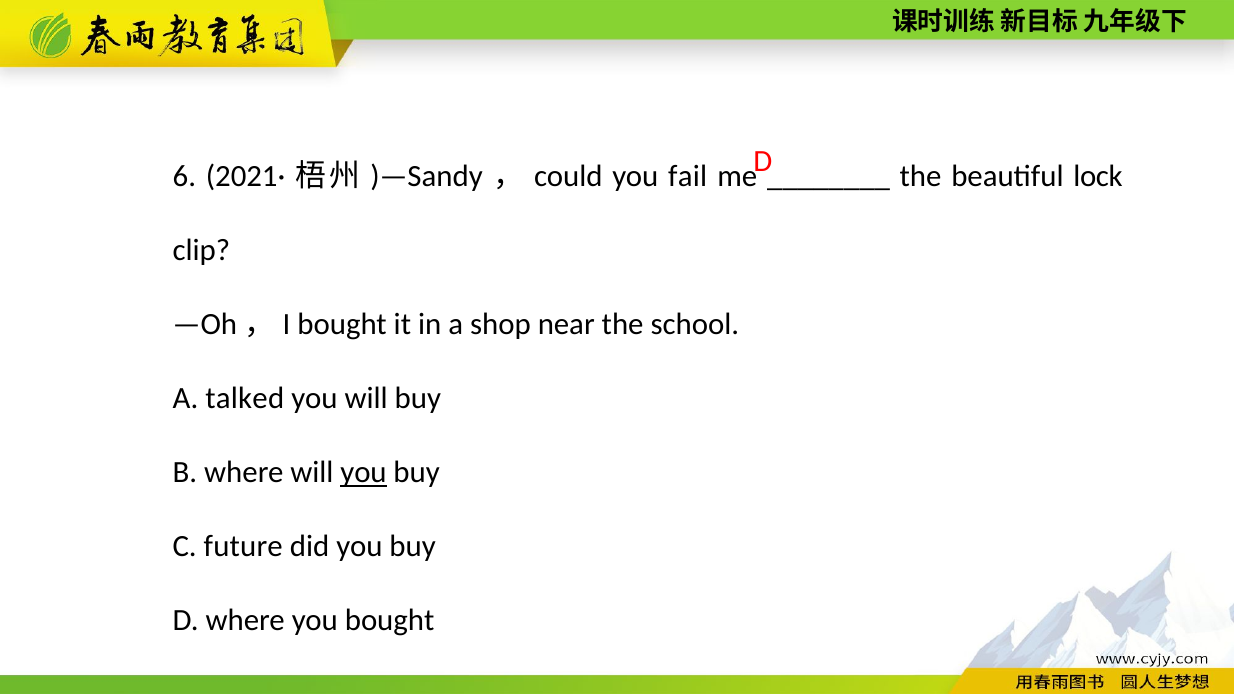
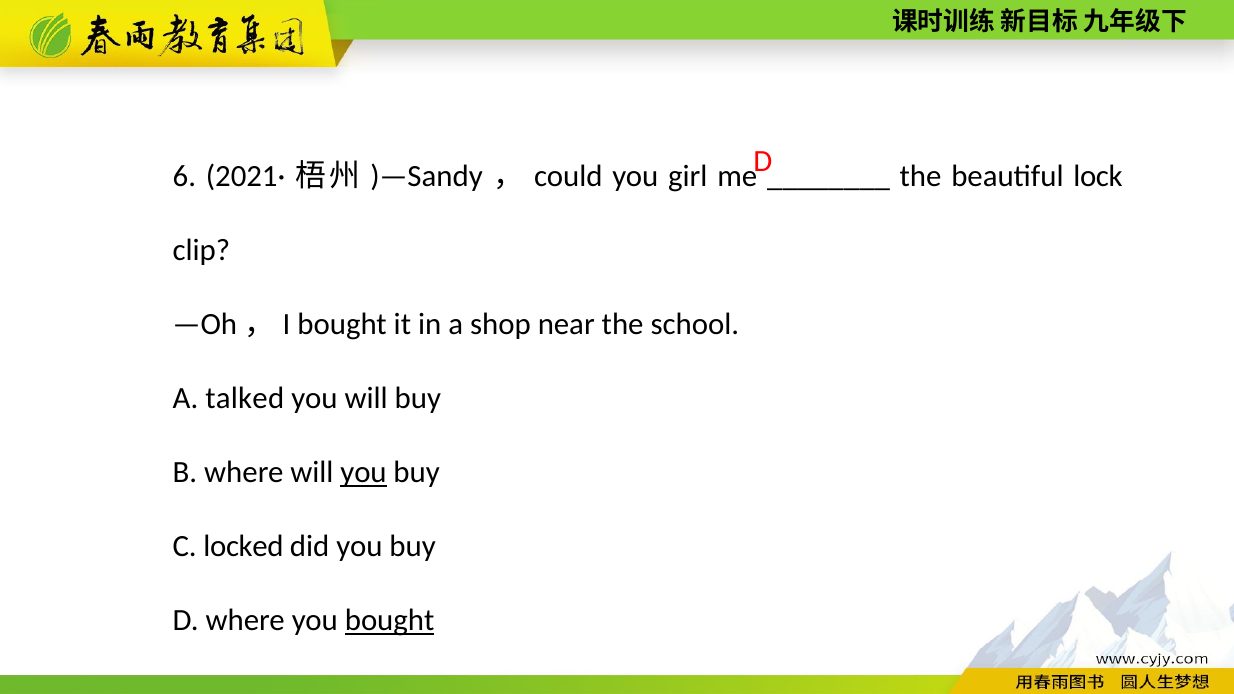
fail: fail -> girl
future: future -> locked
bought at (390, 621) underline: none -> present
